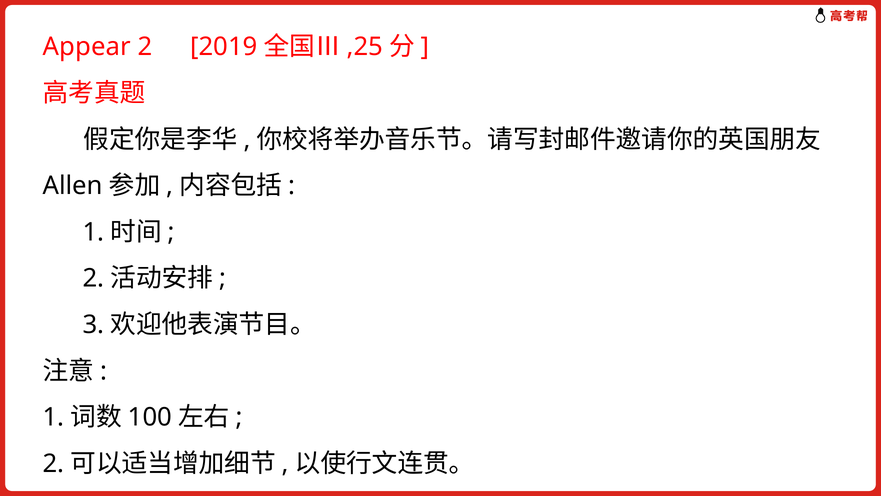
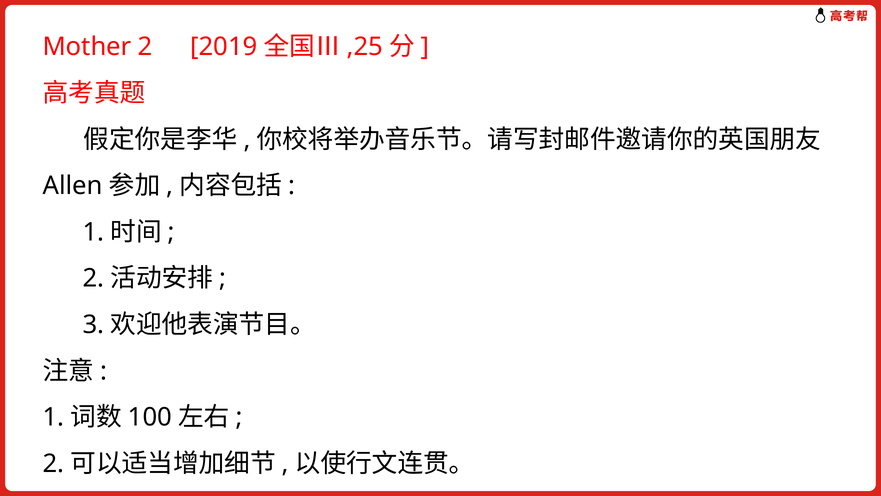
Appear: Appear -> Mother
